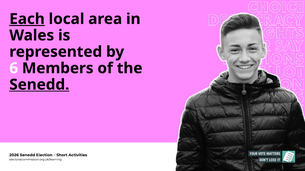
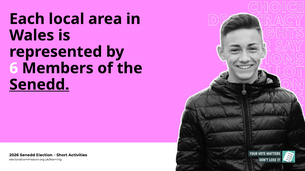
Each underline: present -> none
